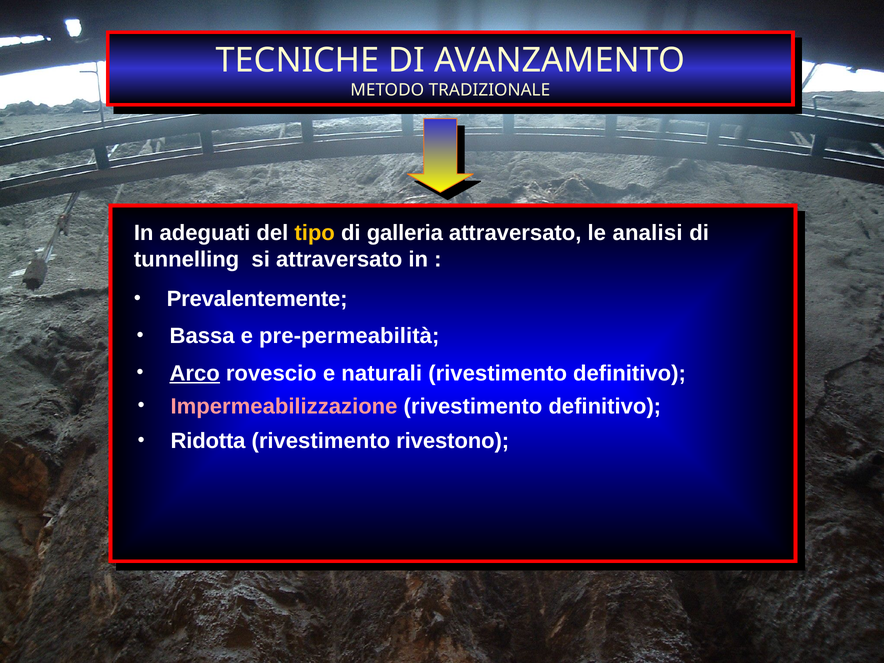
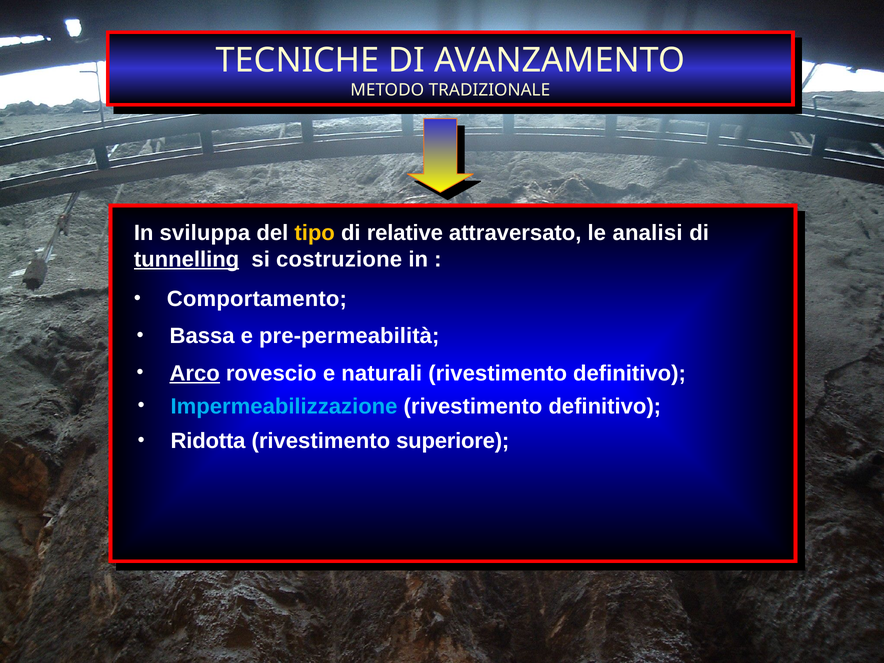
adeguati: adeguati -> sviluppa
galleria: galleria -> relative
tunnelling underline: none -> present
si attraversato: attraversato -> costruzione
Prevalentemente: Prevalentemente -> Comportamento
Impermeabilizzazione colour: pink -> light blue
rivestono: rivestono -> superiore
